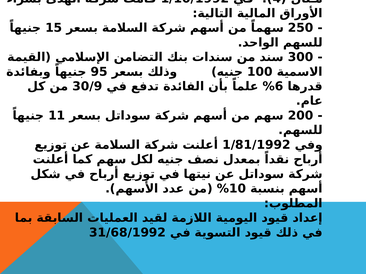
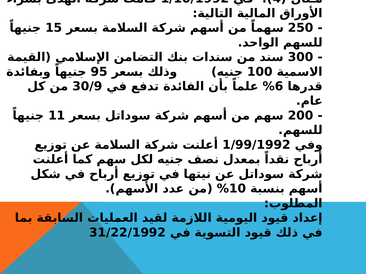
1/81/1992: 1/81/1992 -> 1/99/1992
31/68/1992: 31/68/1992 -> 31/22/1992
